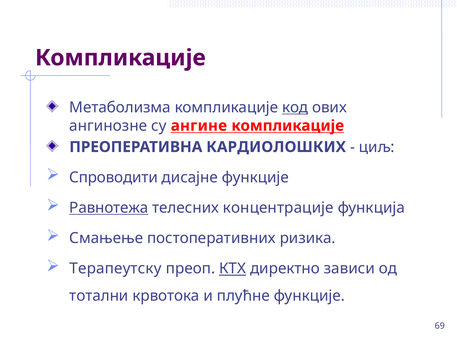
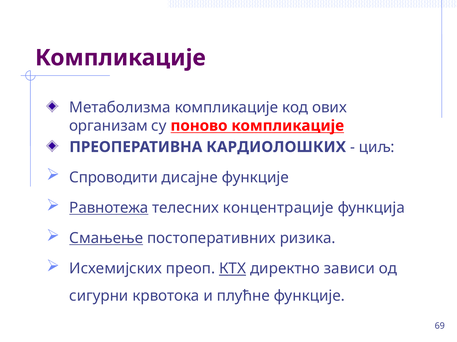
код underline: present -> none
ангинозне: ангинозне -> организам
ангине: ангине -> поново
Смањење underline: none -> present
Терапеутску: Терапеутску -> Исхемијских
тотални: тотални -> сигурни
